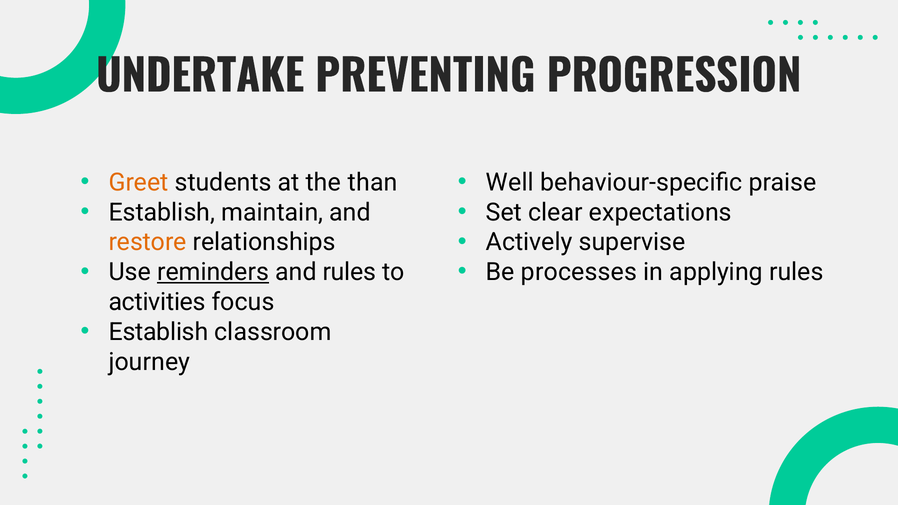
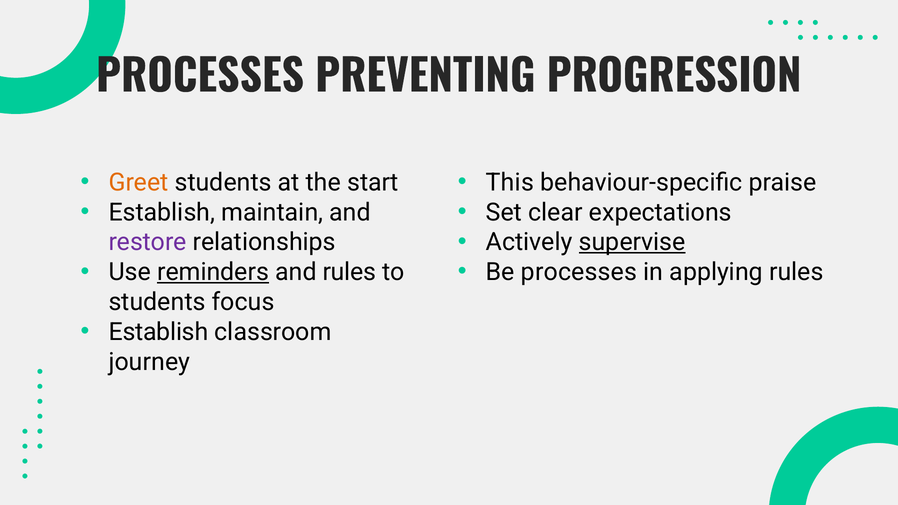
UNDERTAKE at (200, 77): UNDERTAKE -> PROCESSES
than: than -> start
Well: Well -> This
supervise underline: none -> present
restore colour: orange -> purple
activities at (157, 302): activities -> students
